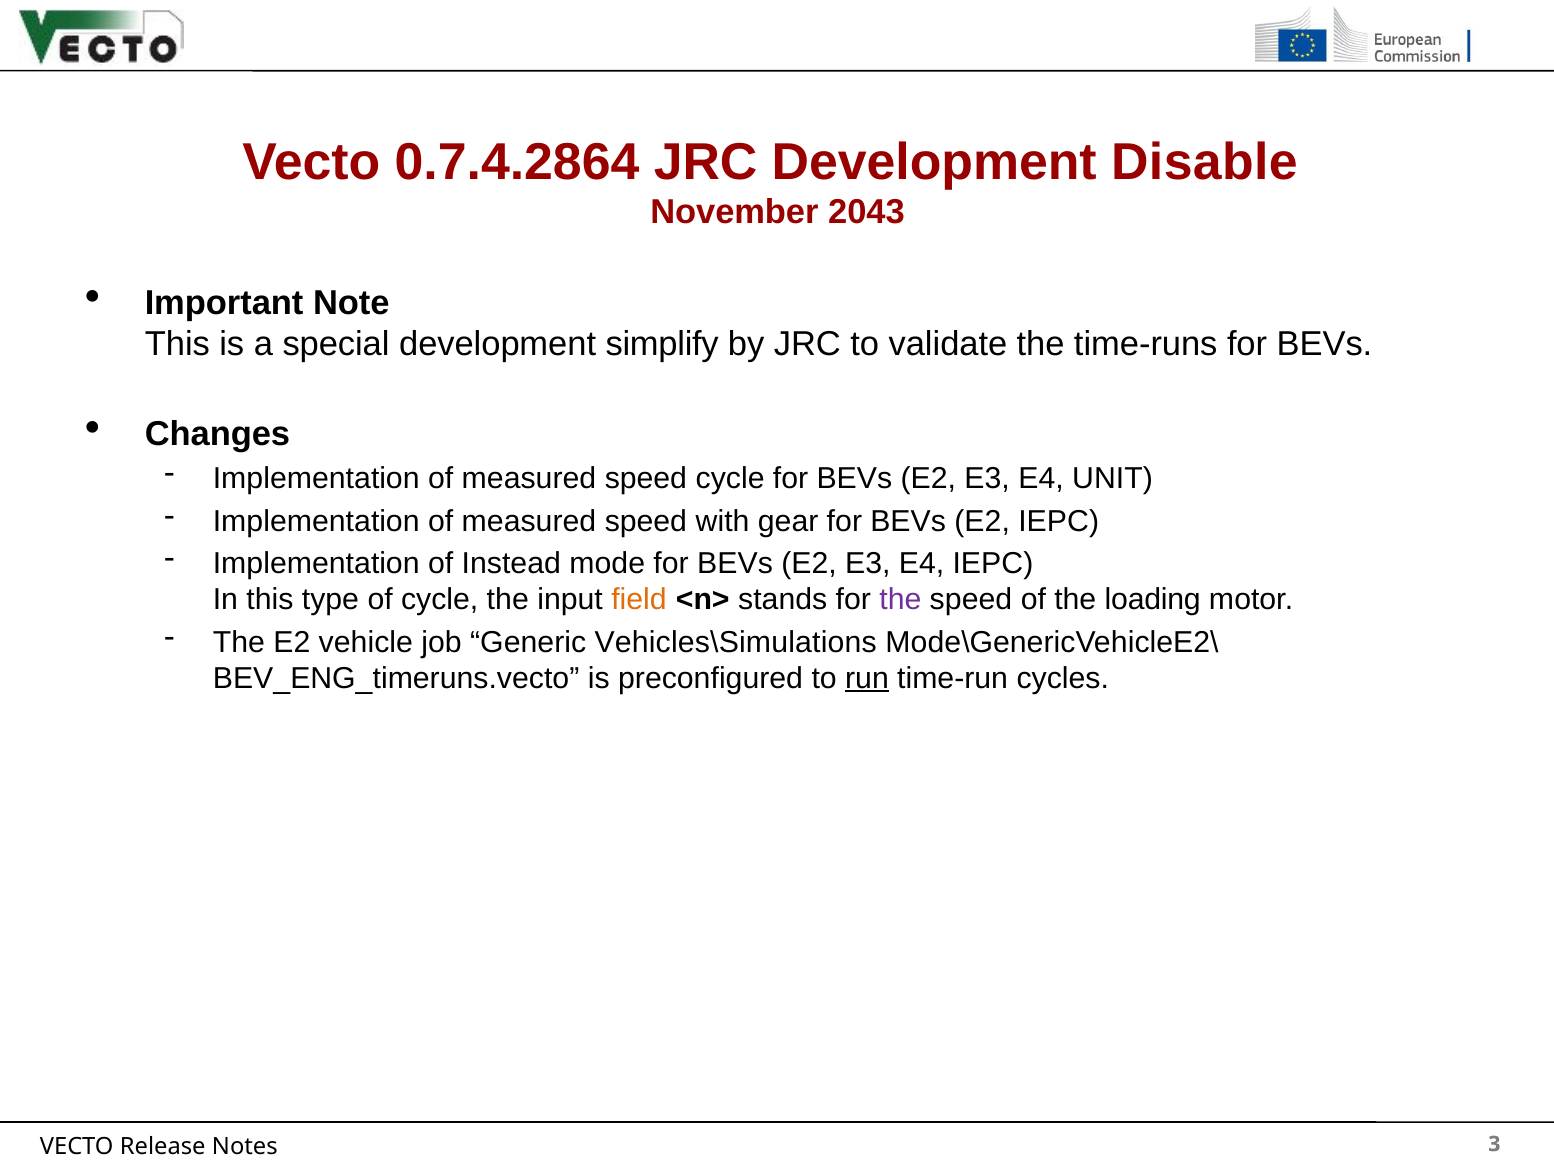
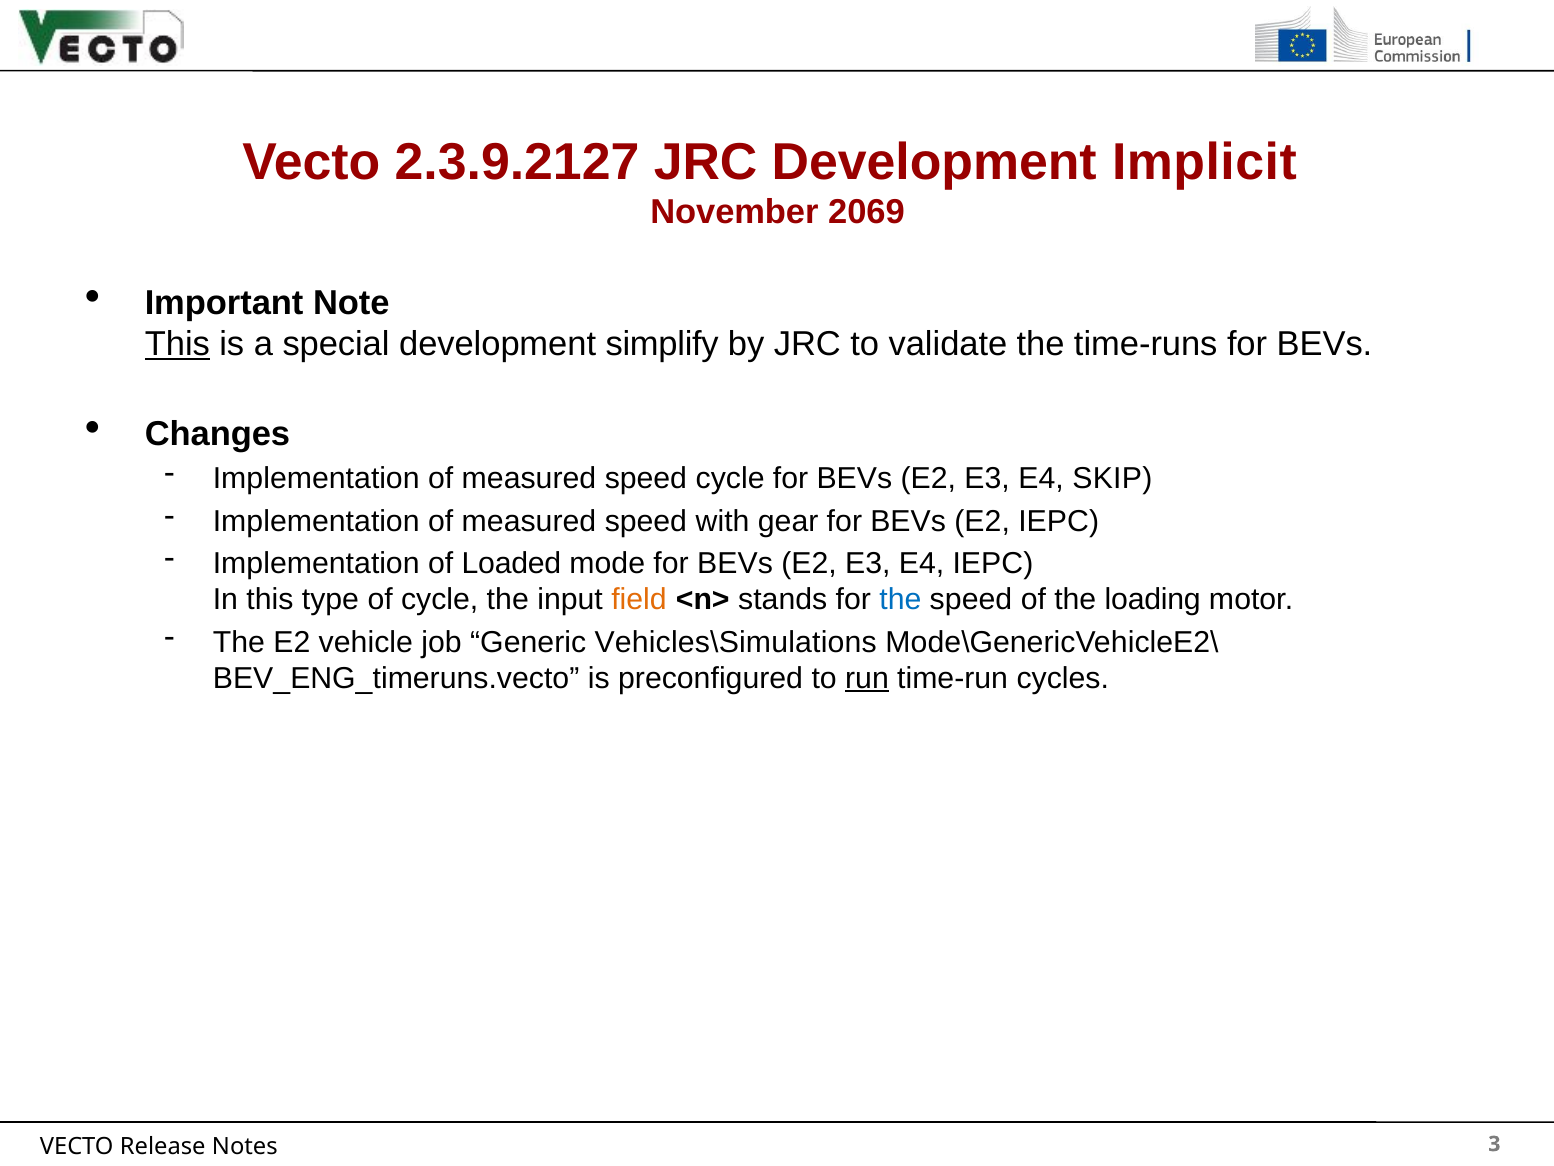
0.7.4.2864: 0.7.4.2864 -> 2.3.9.2127
Disable: Disable -> Implicit
2043: 2043 -> 2069
This at (177, 344) underline: none -> present
UNIT: UNIT -> SKIP
Instead: Instead -> Loaded
the at (900, 599) colour: purple -> blue
